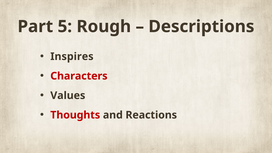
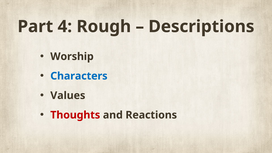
5: 5 -> 4
Inspires: Inspires -> Worship
Characters colour: red -> blue
